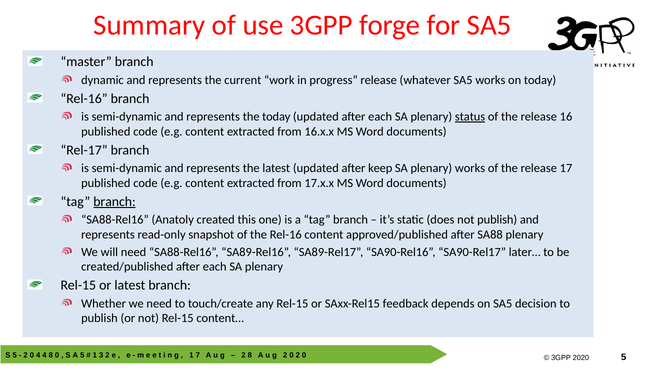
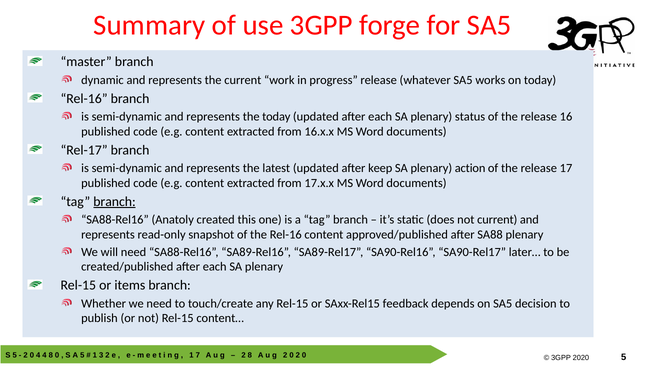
status underline: present -> none
plenary works: works -> action
not publish: publish -> current
or latest: latest -> items
